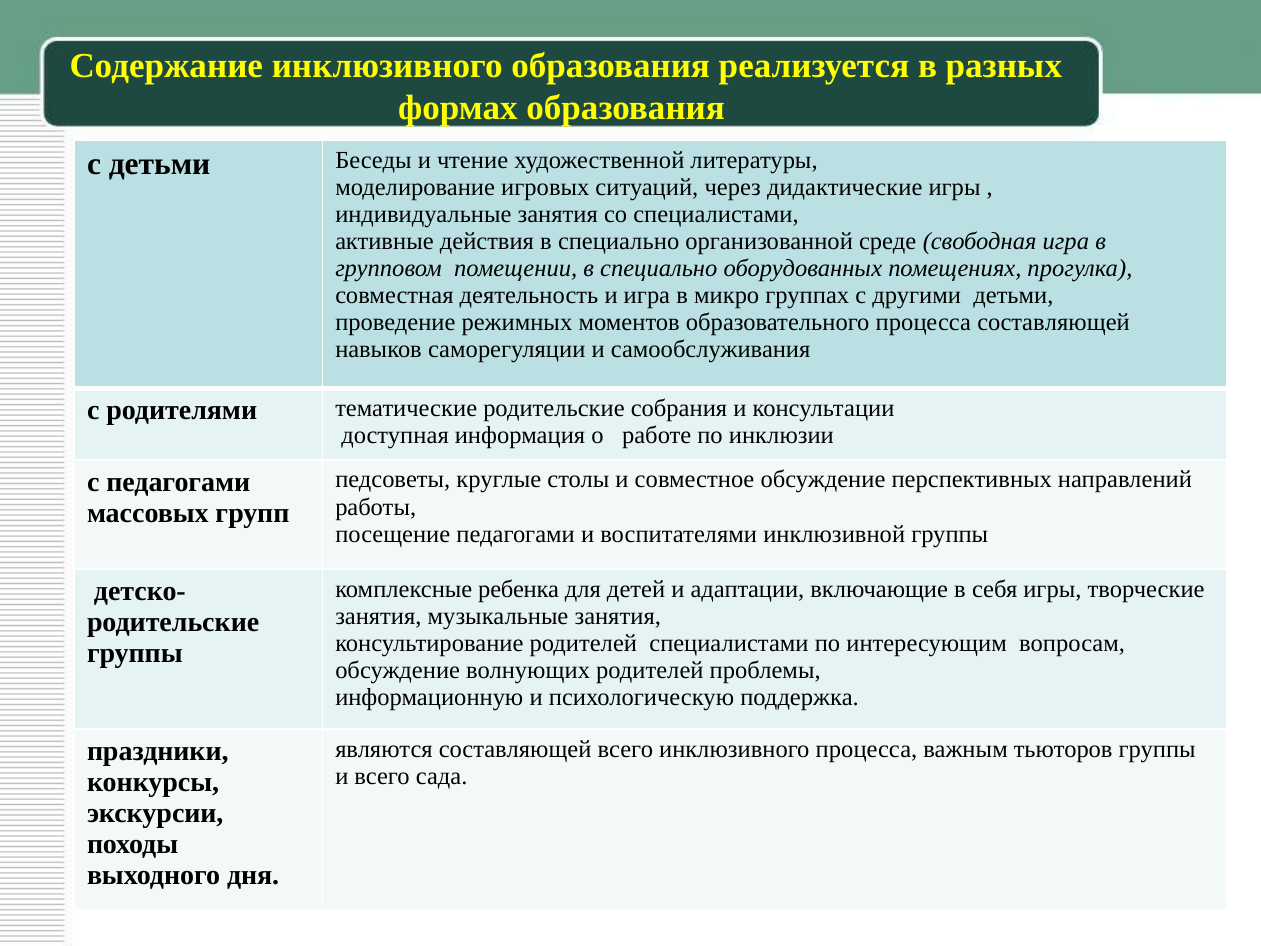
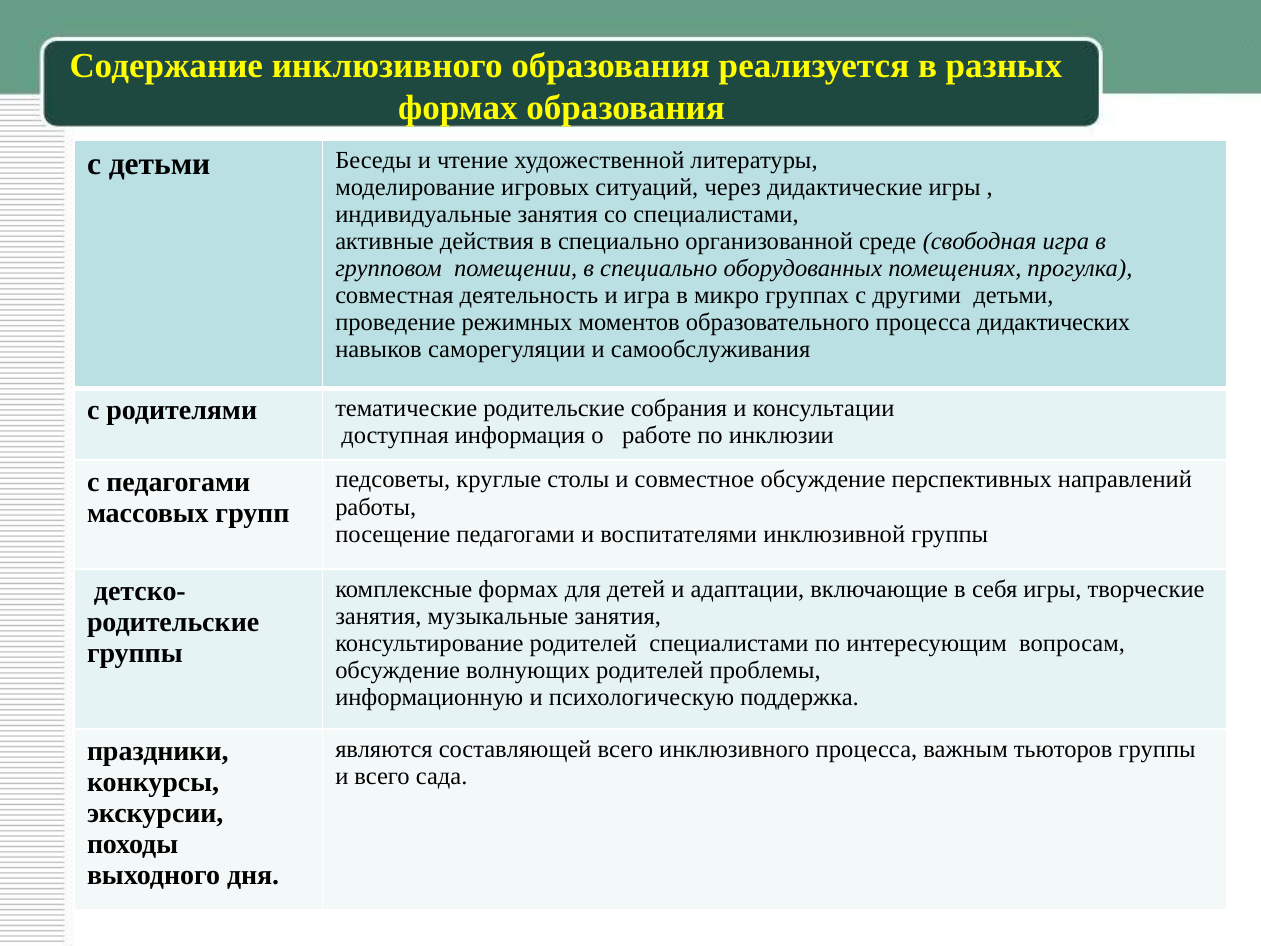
процесса составляющей: составляющей -> дидактических
комплексные ребенка: ребенка -> формах
